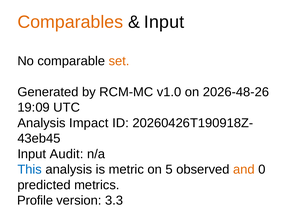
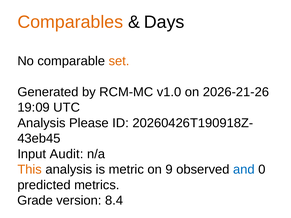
Input at (164, 22): Input -> Days
2026-48-26: 2026-48-26 -> 2026-21-26
Impact: Impact -> Please
This colour: blue -> orange
5: 5 -> 9
and colour: orange -> blue
Profile: Profile -> Grade
3.3: 3.3 -> 8.4
